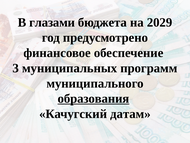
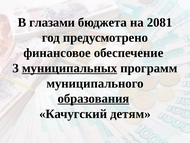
2029: 2029 -> 2081
муниципальных underline: none -> present
датам: датам -> детям
